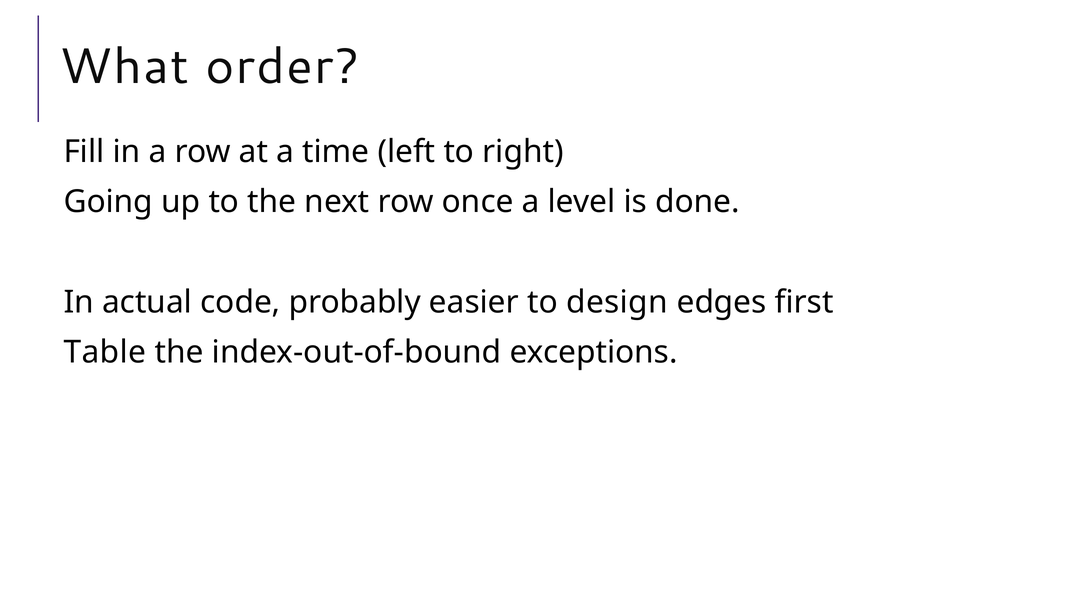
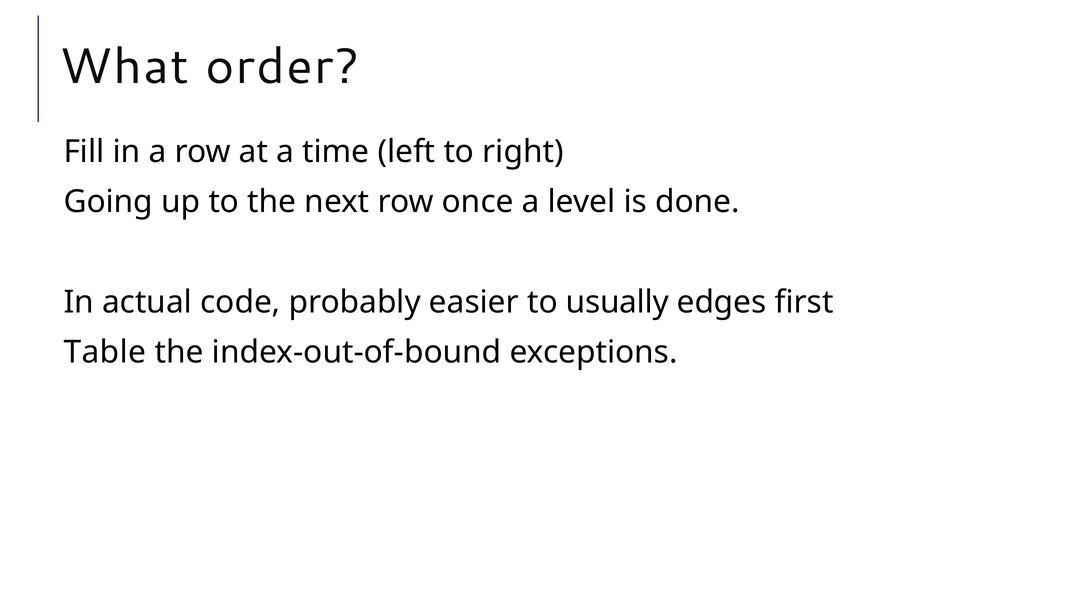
design: design -> usually
